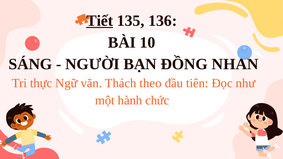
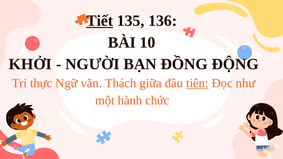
SÁNG: SÁNG -> KHỞI
NHAN: NHAN -> ĐỘNG
theo: theo -> giữa
tiên underline: none -> present
